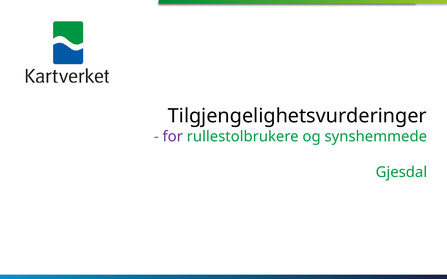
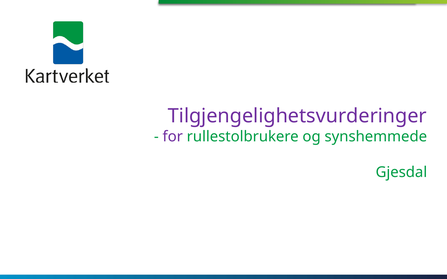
Tilgjengelighetsvurderinger colour: black -> purple
